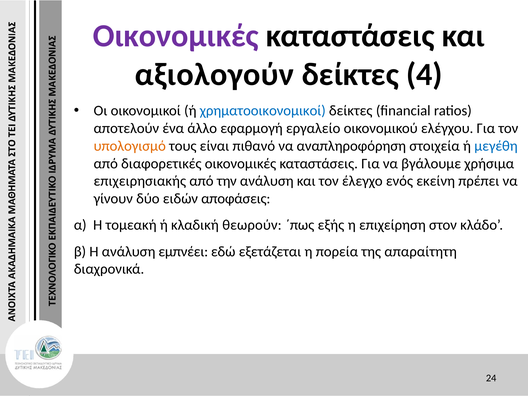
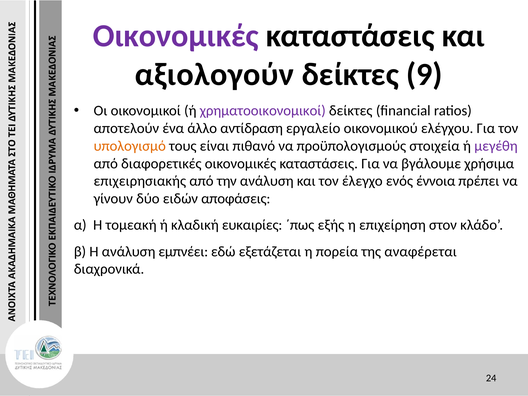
4: 4 -> 9
χρηματοοικονομικοί colour: blue -> purple
εφαρμογή: εφαρμογή -> αντίδραση
αναπληροφόρηση: αναπληροφόρηση -> προϋπολογισμούς
μεγέθη colour: blue -> purple
εκείνη: εκείνη -> έννοια
θεωρούν: θεωρούν -> ευκαιρίες
απαραίτητη: απαραίτητη -> αναφέρεται
